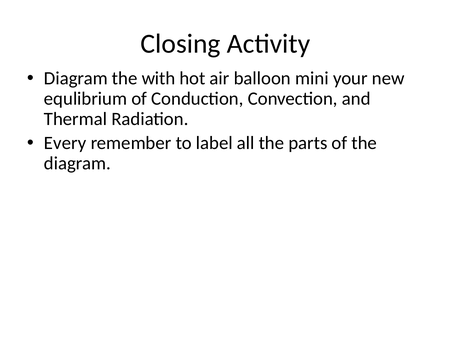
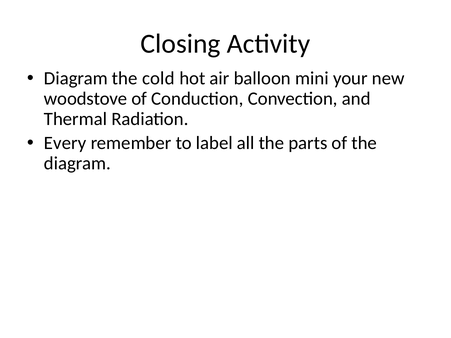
with: with -> cold
equlibrium: equlibrium -> woodstove
